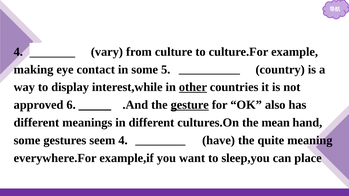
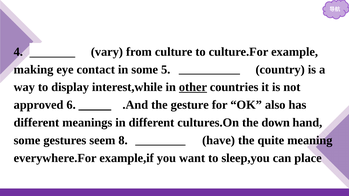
gesture underline: present -> none
mean: mean -> down
seem 4: 4 -> 8
